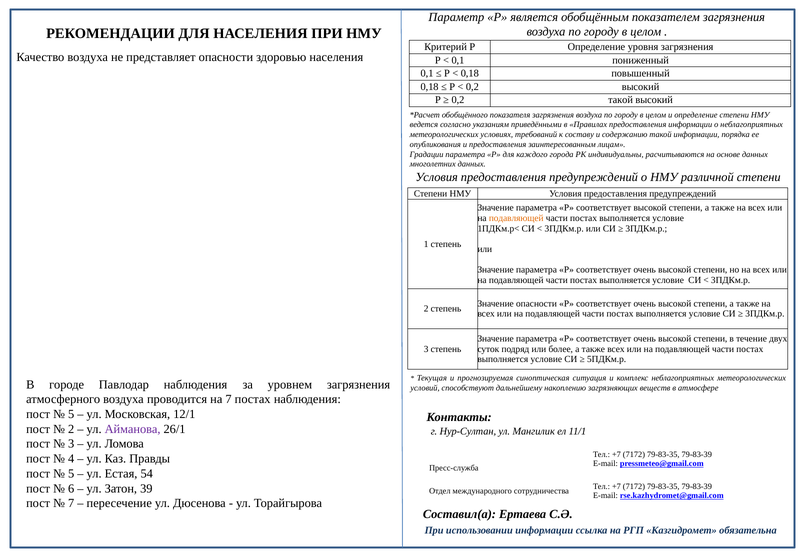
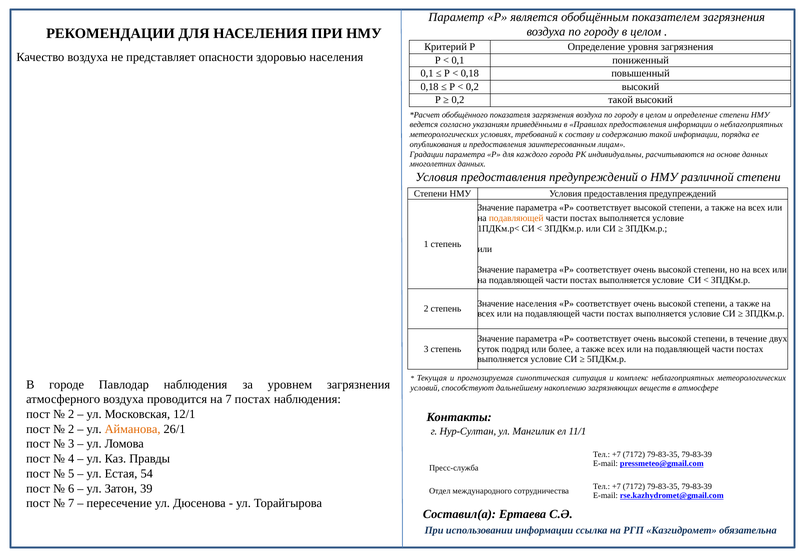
Значение опасности: опасности -> населения
5 at (71, 414): 5 -> 2
Айманова colour: purple -> orange
